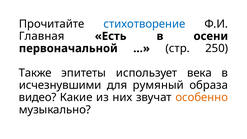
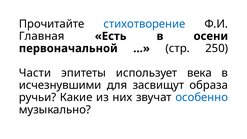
Также: Также -> Части
румяный: румяный -> засвищут
видео: видео -> ручьи
особенно colour: orange -> blue
